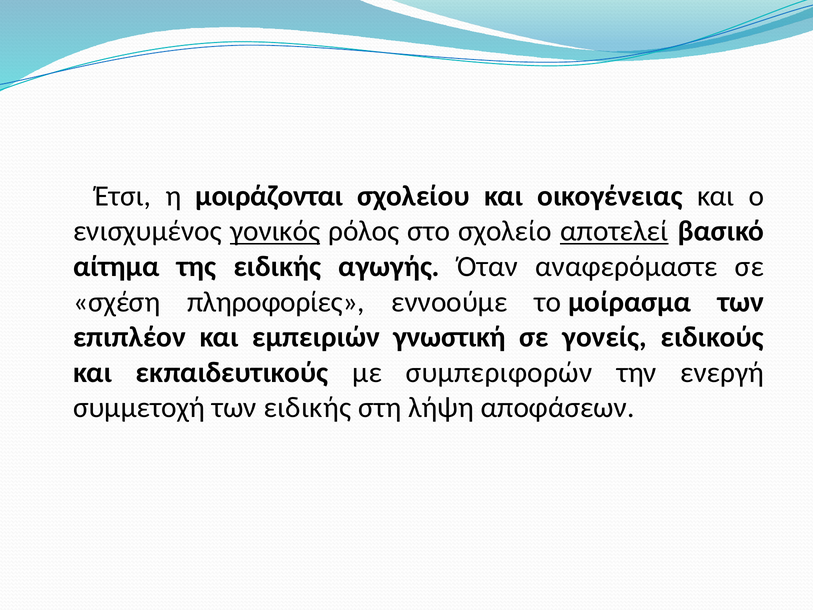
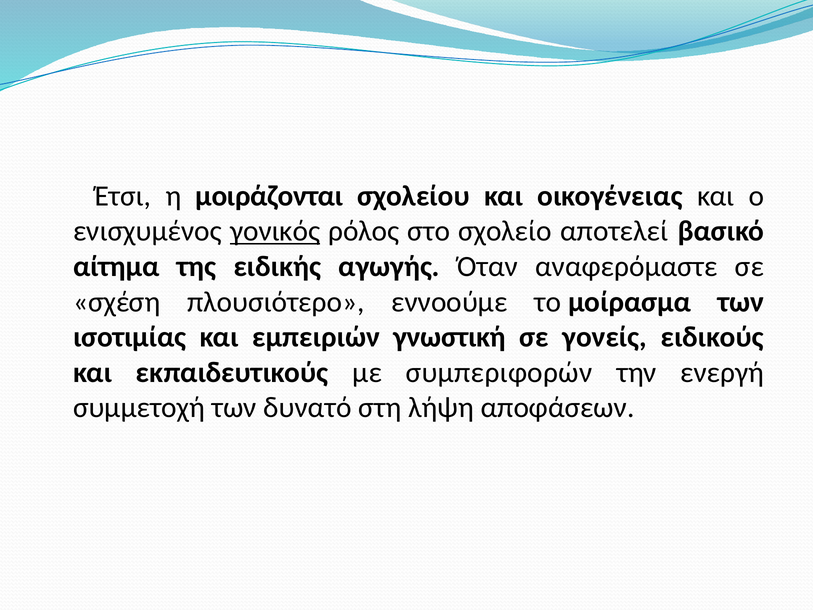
αποτελεί underline: present -> none
πληροφορίες: πληροφορίες -> πλουσιότερο
επιπλέον: επιπλέον -> ισοτιμίας
των ειδικής: ειδικής -> δυνατό
